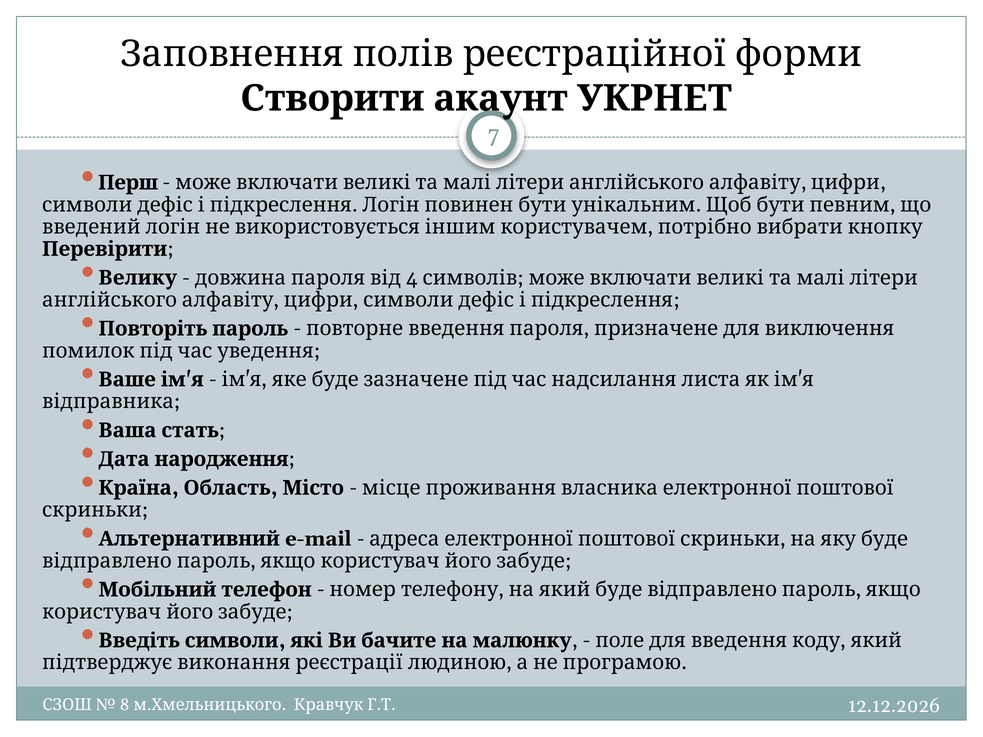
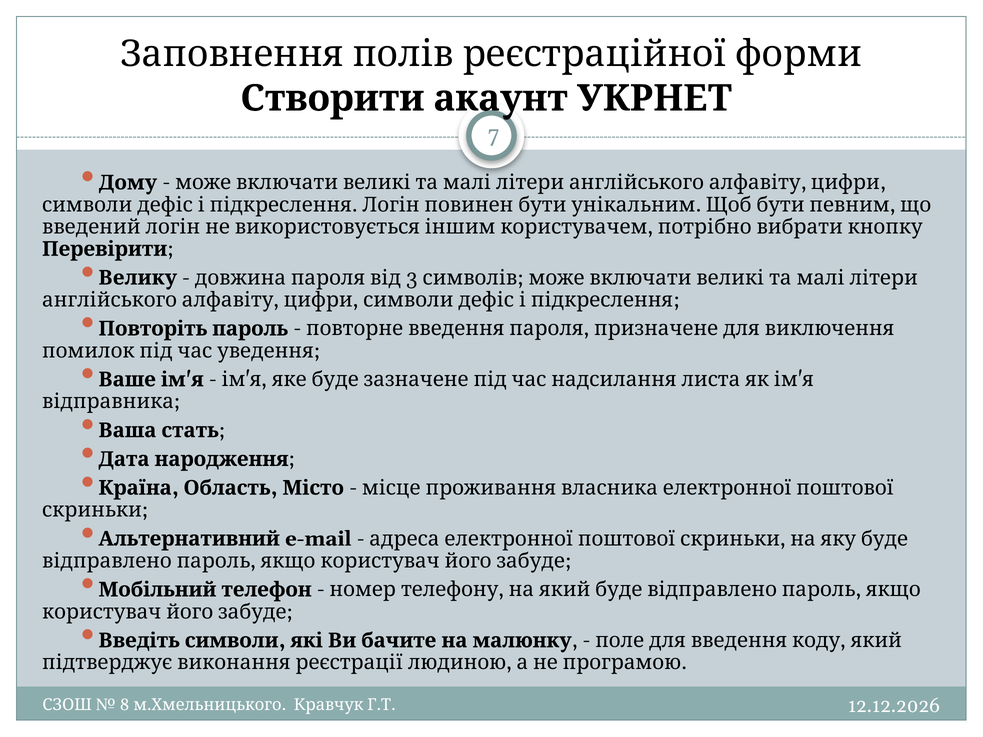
Перш: Перш -> Дому
4: 4 -> 3
